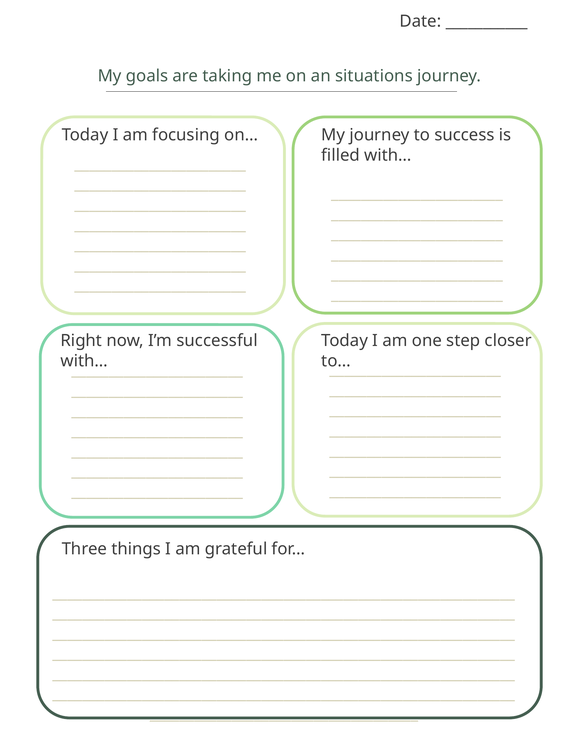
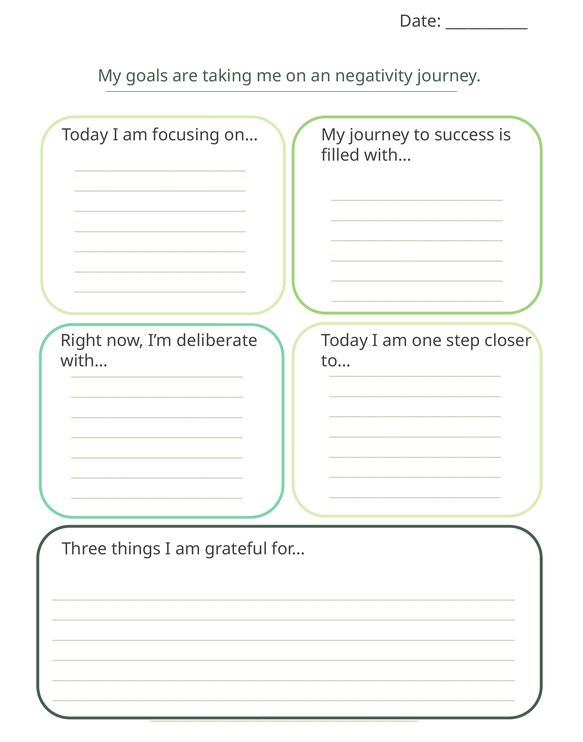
situations: situations -> negativity
successful: successful -> deliberate
